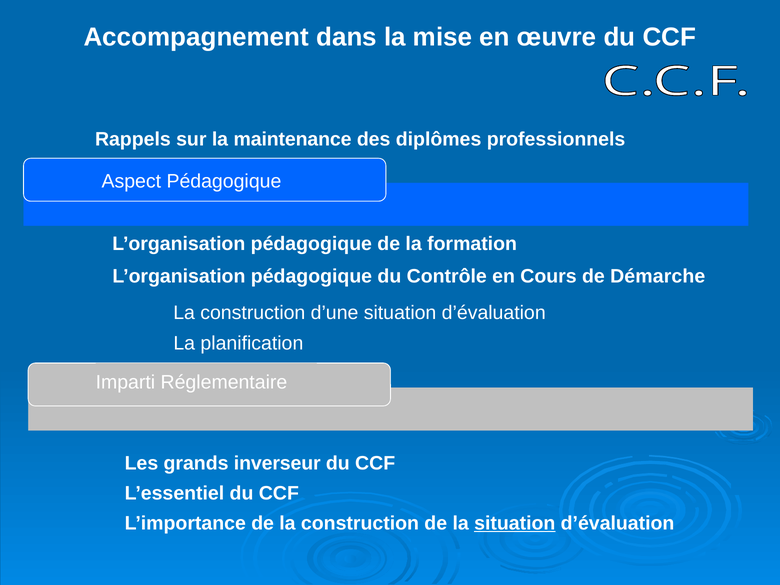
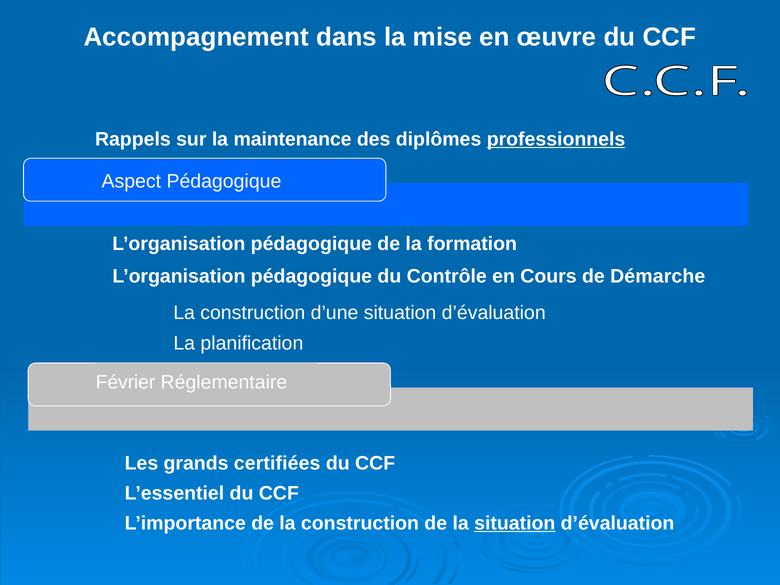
professionnels underline: none -> present
Imparti: Imparti -> Février
inverseur: inverseur -> certifiées
